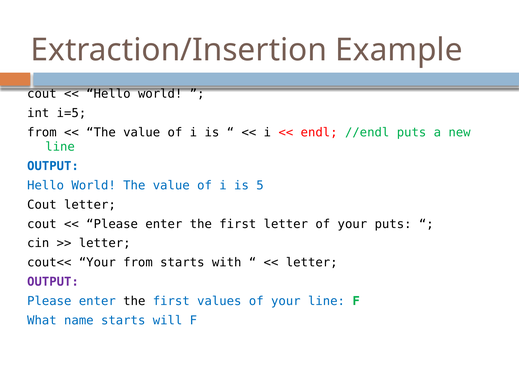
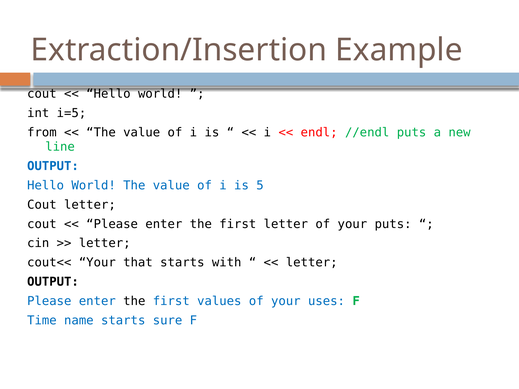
Your from: from -> that
OUTPUT at (53, 282) colour: purple -> black
your line: line -> uses
What: What -> Time
will: will -> sure
